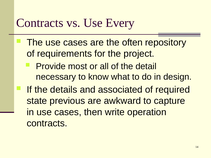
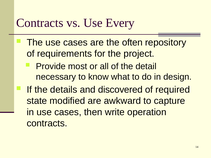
associated: associated -> discovered
previous: previous -> modified
